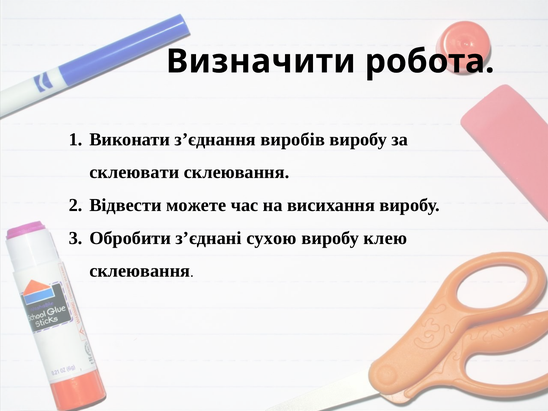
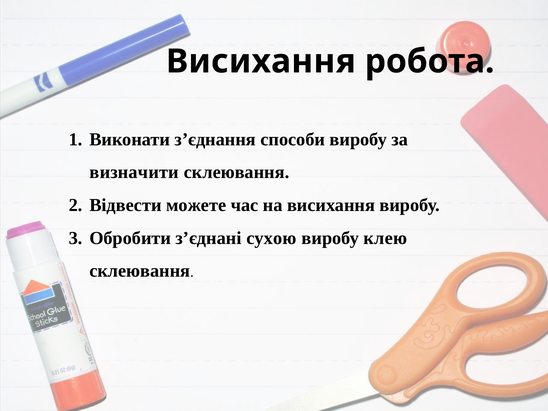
Визначити at (261, 61): Визначити -> Висихання
виробів: виробів -> способи
склеювати: склеювати -> визначити
